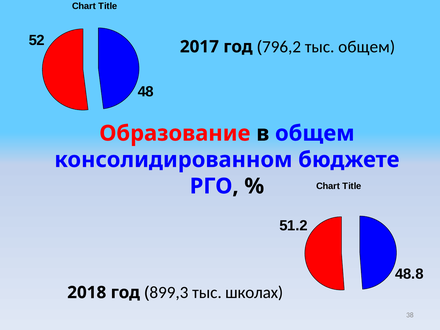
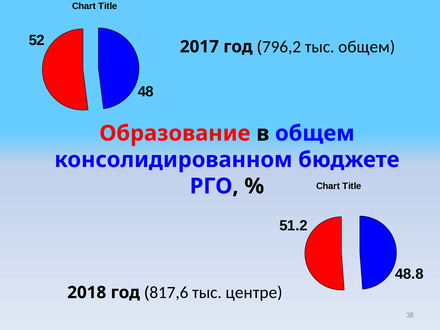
899,3: 899,3 -> 817,6
школах: школах -> центре
